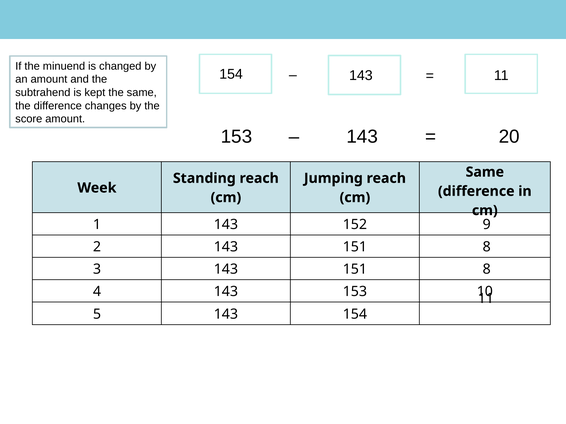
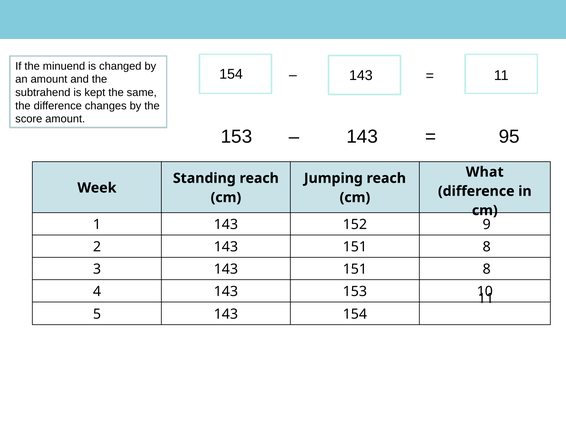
20: 20 -> 95
Same at (485, 172): Same -> What
